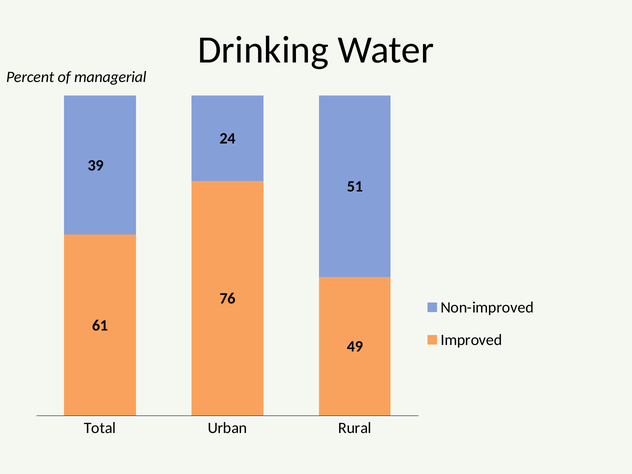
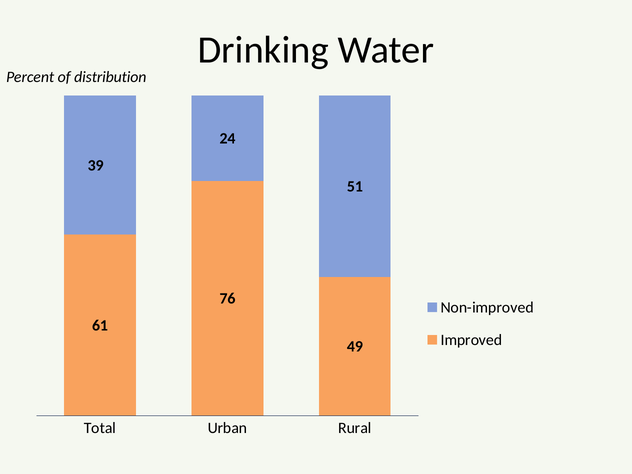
managerial: managerial -> distribution
